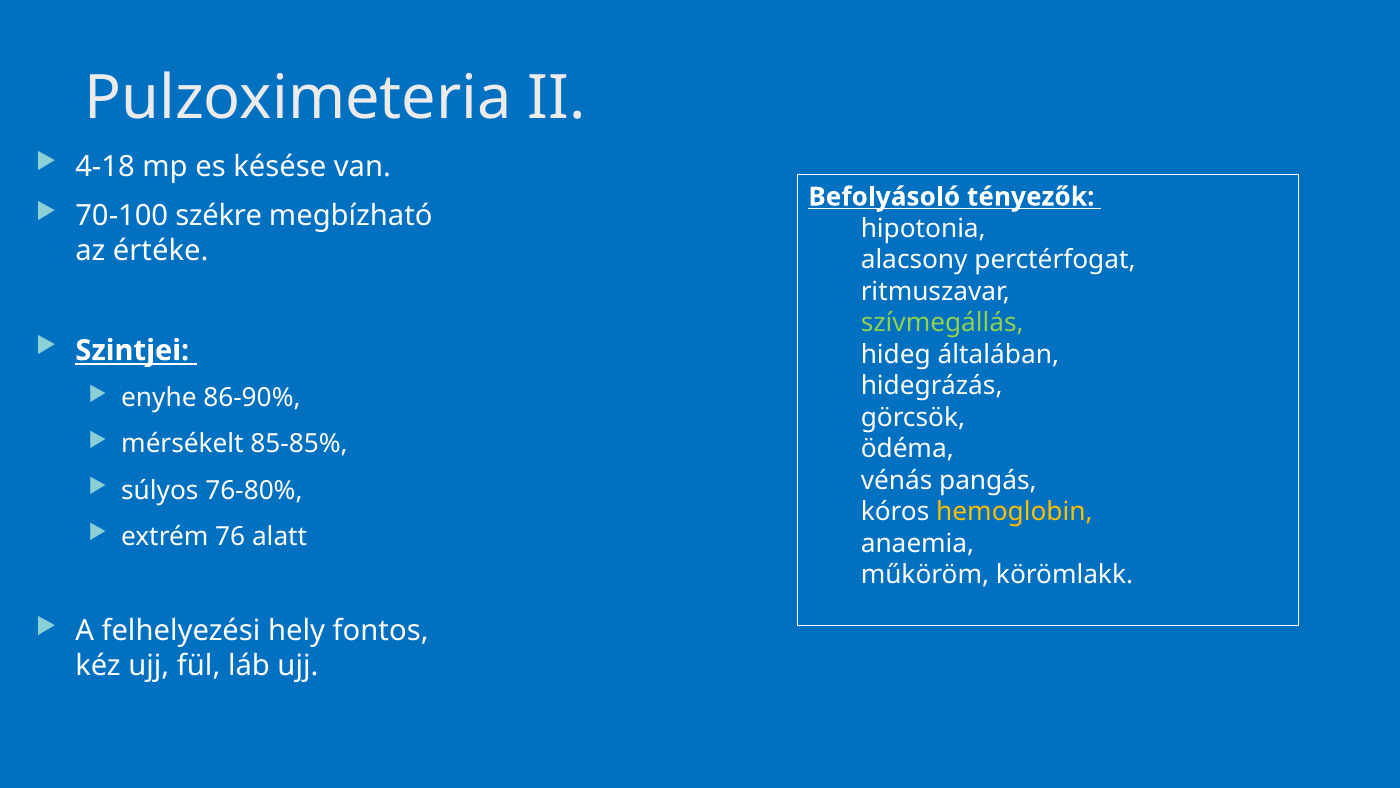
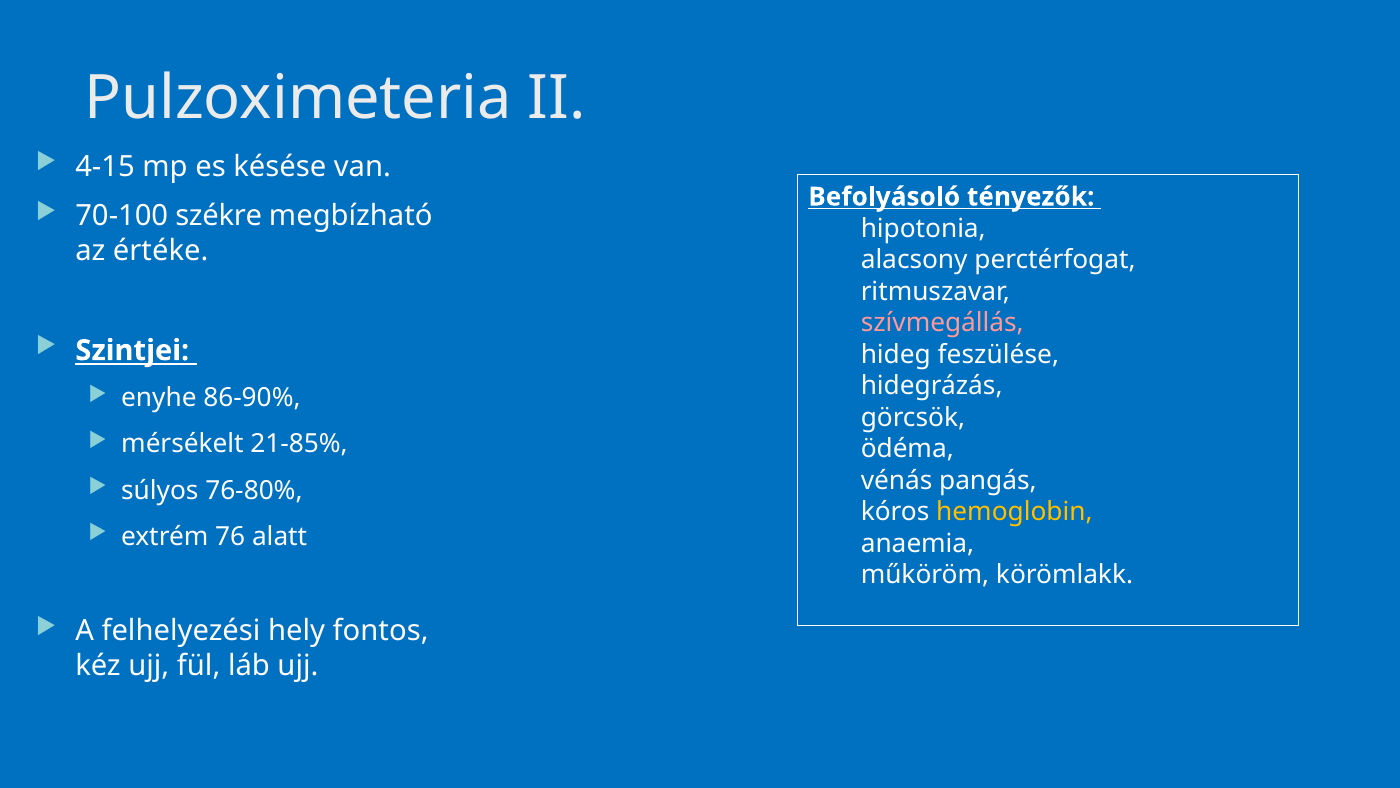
4-18: 4-18 -> 4-15
szívmegállás colour: light green -> pink
általában: általában -> feszülése
85-85%: 85-85% -> 21-85%
